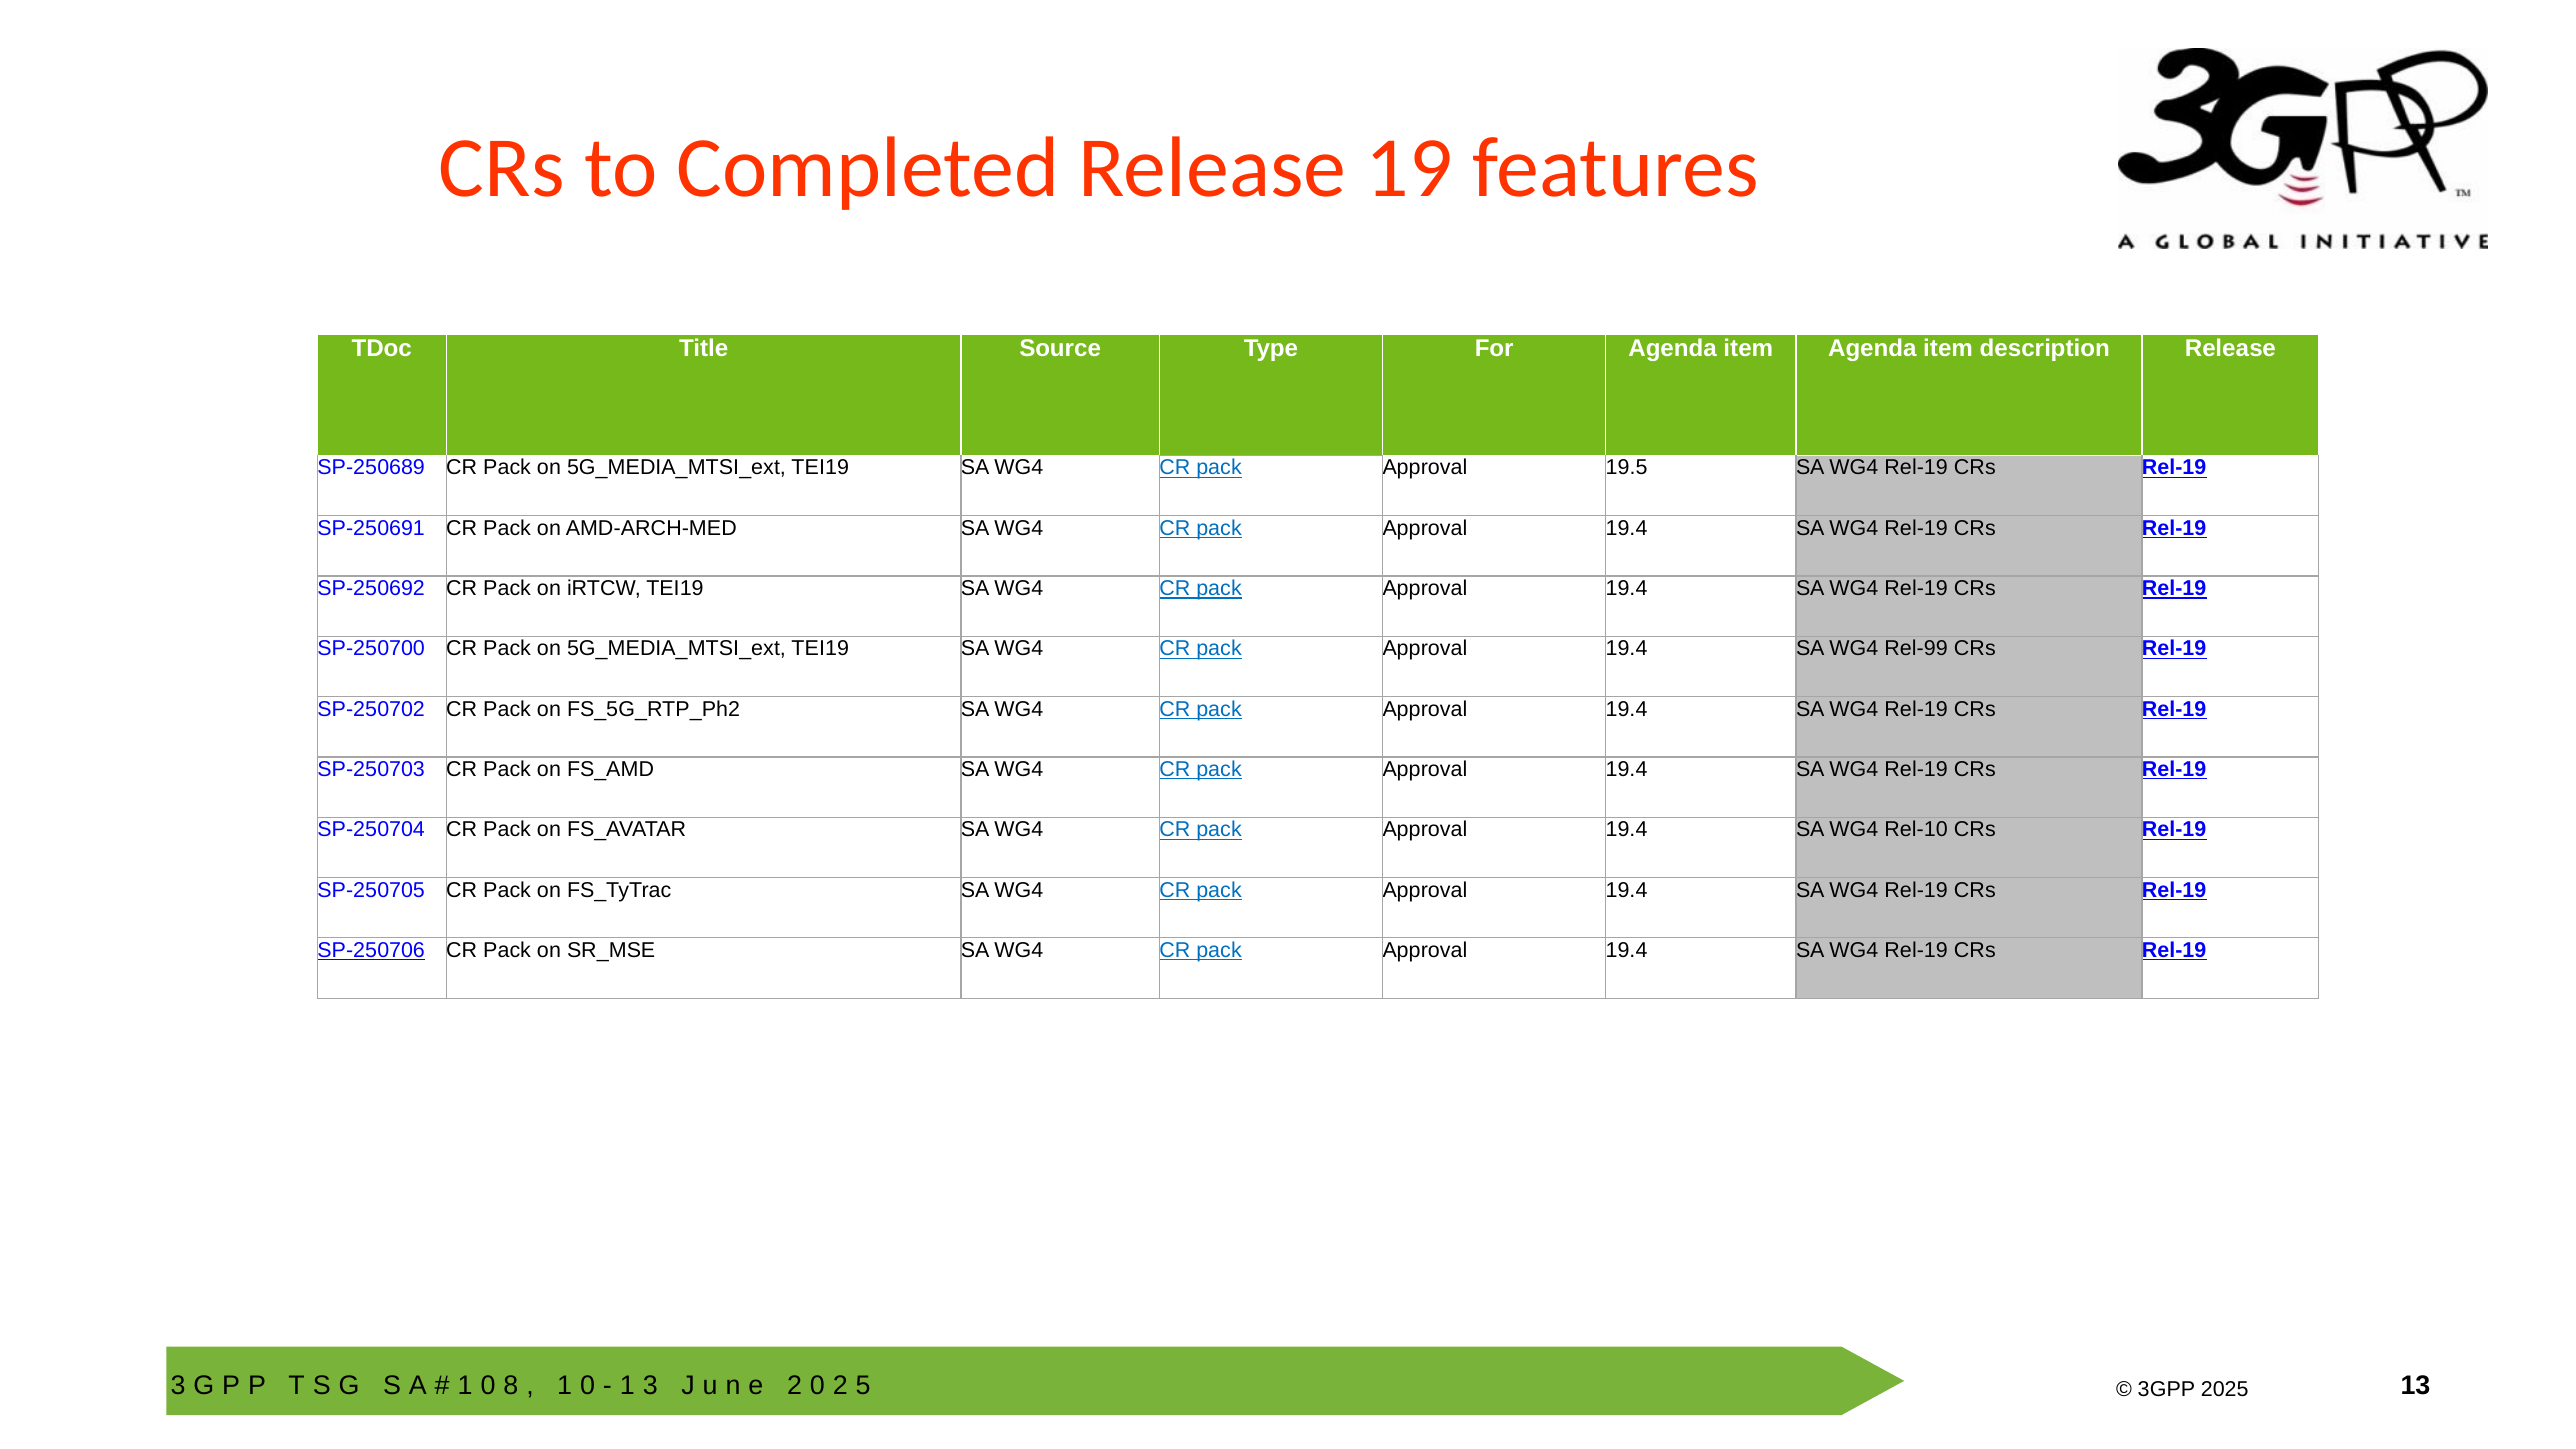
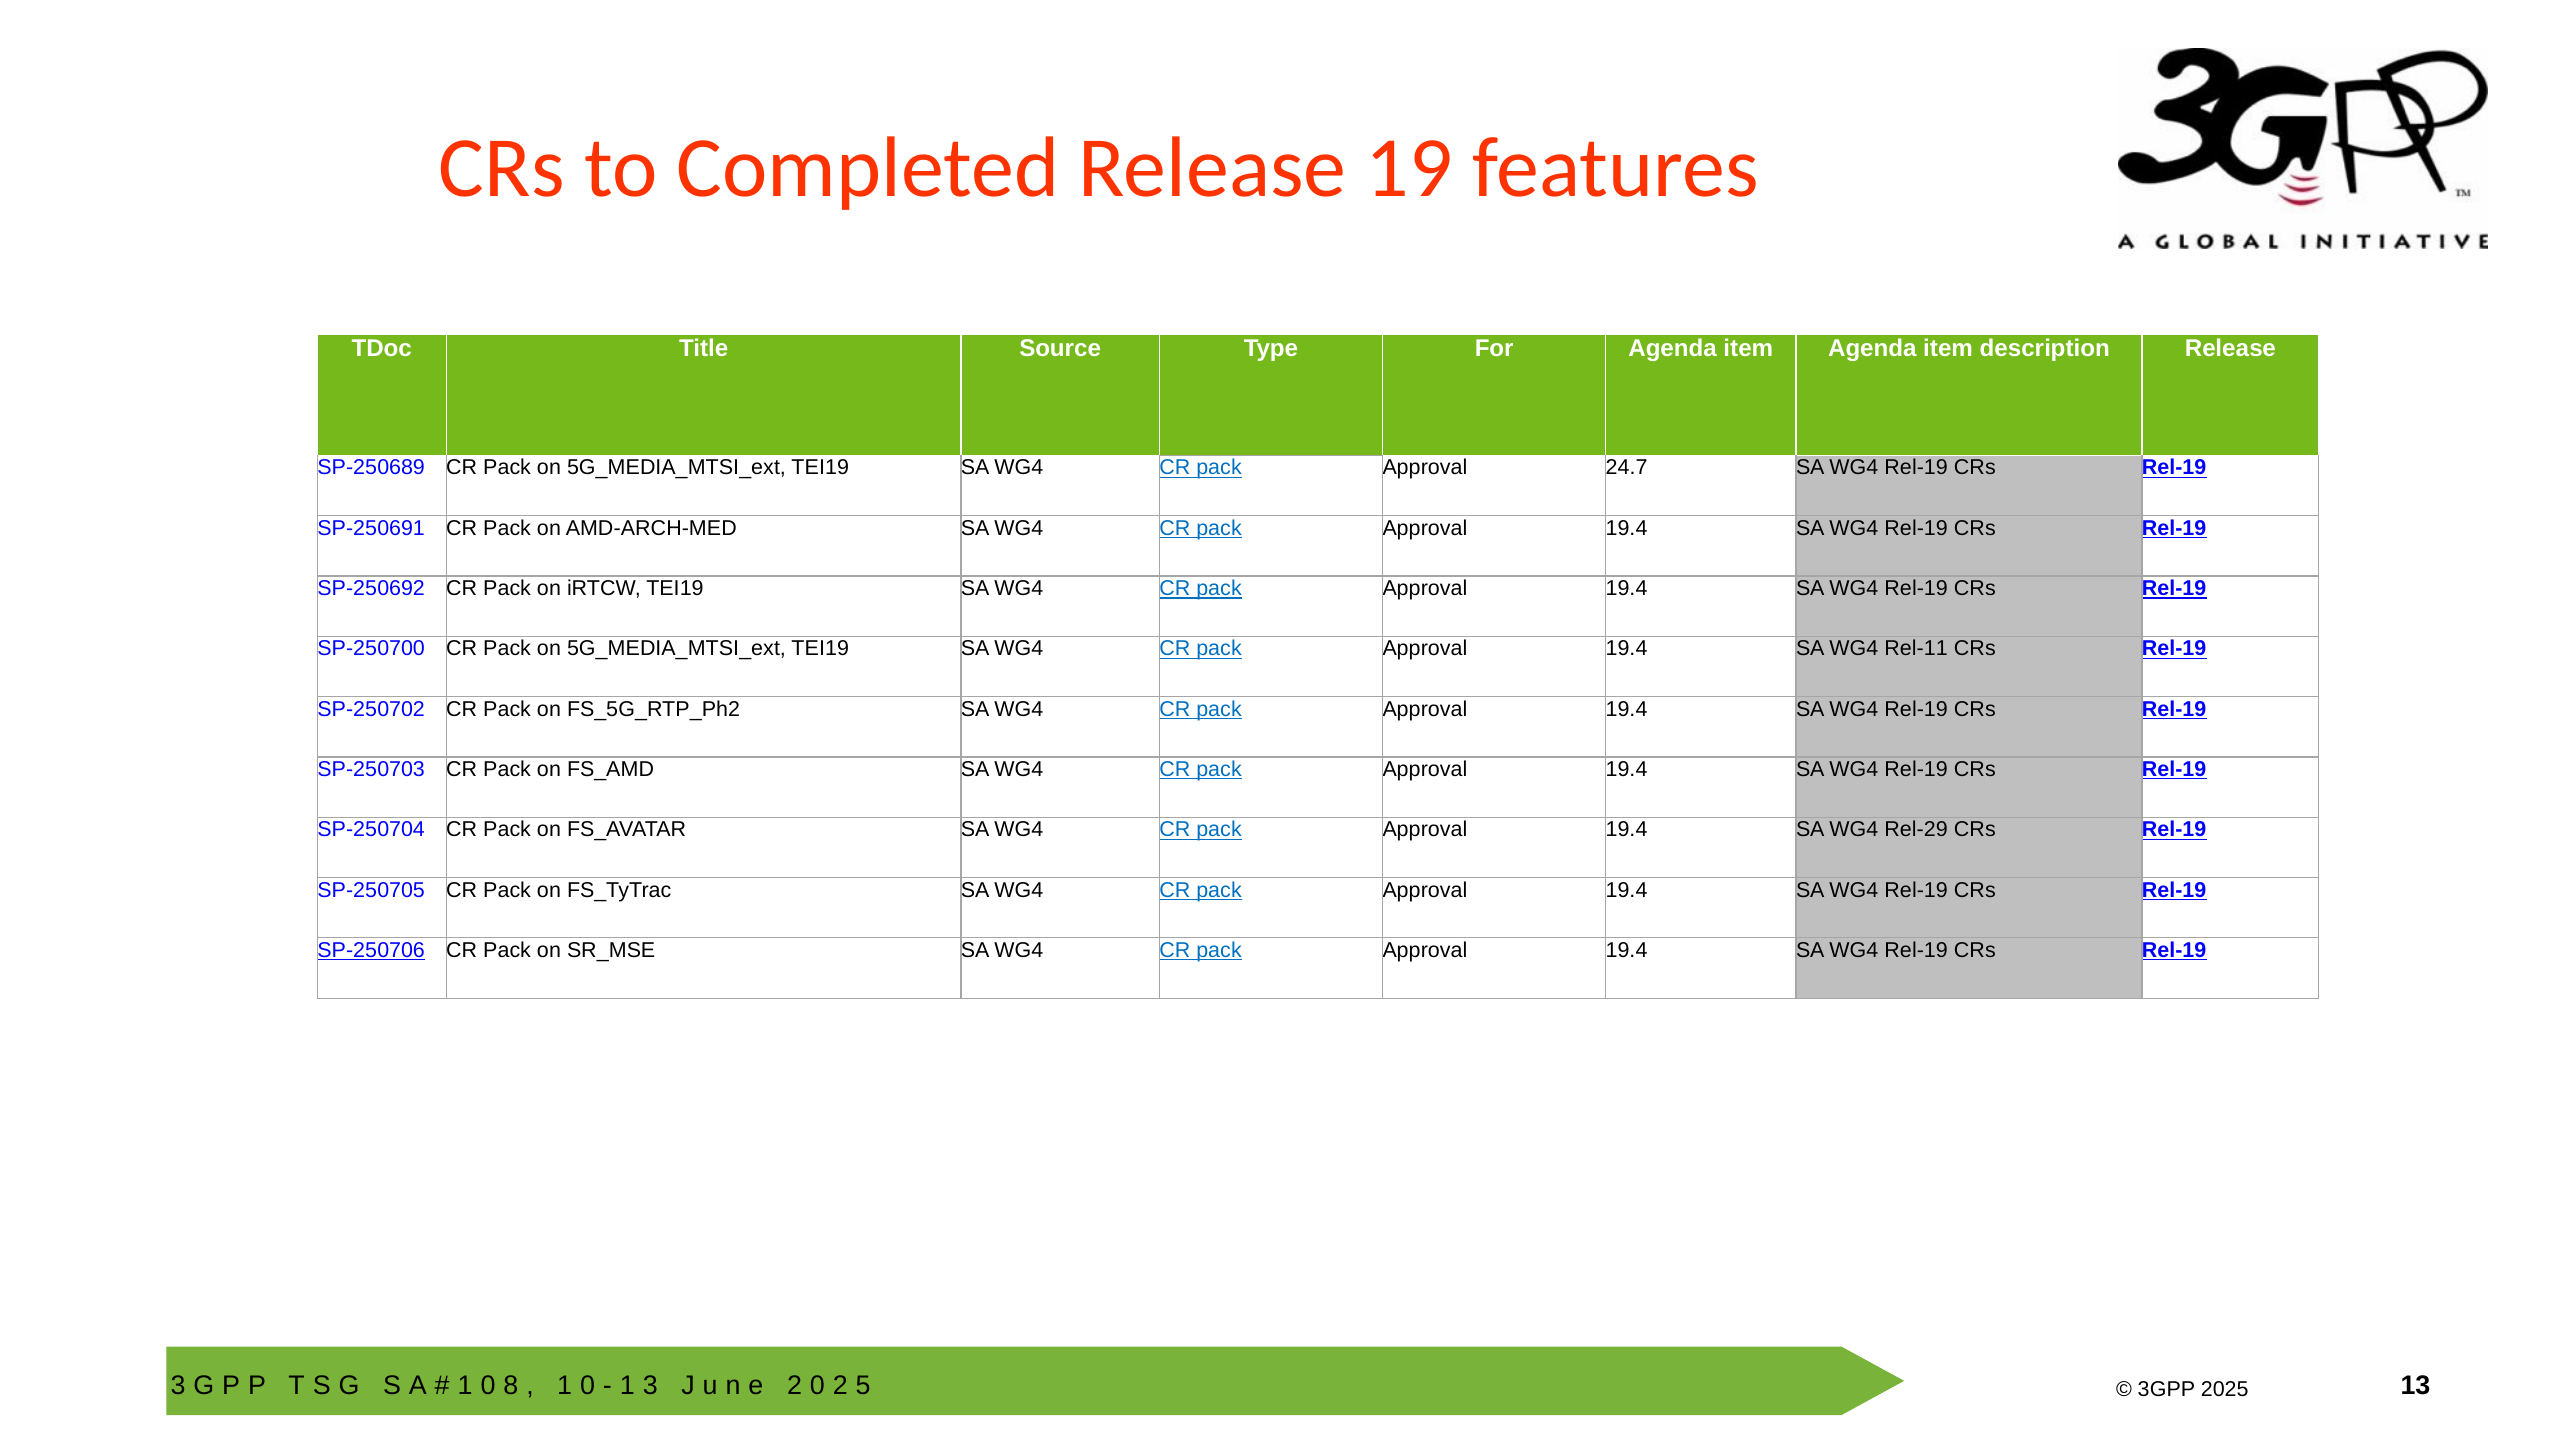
19.5: 19.5 -> 24.7
Rel-99: Rel-99 -> Rel-11
Rel-10: Rel-10 -> Rel-29
